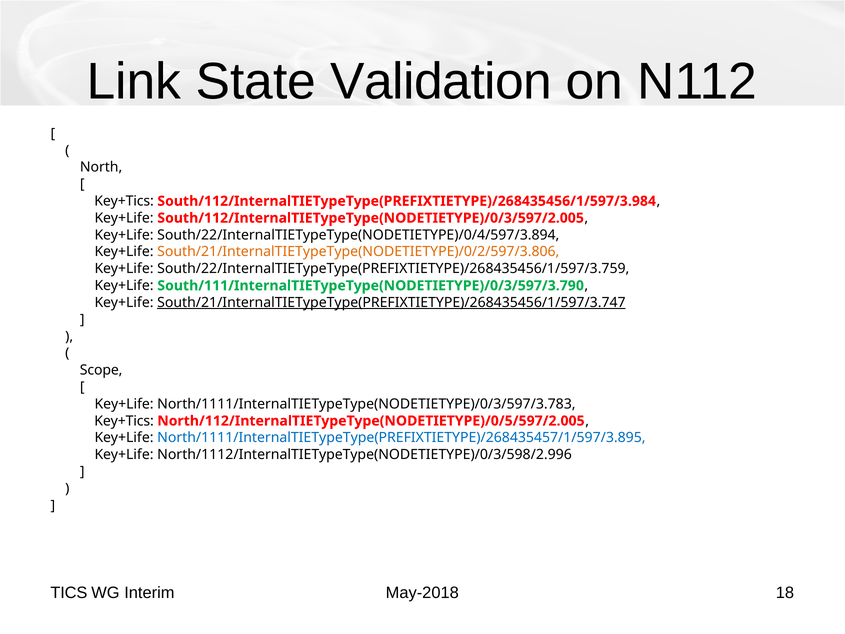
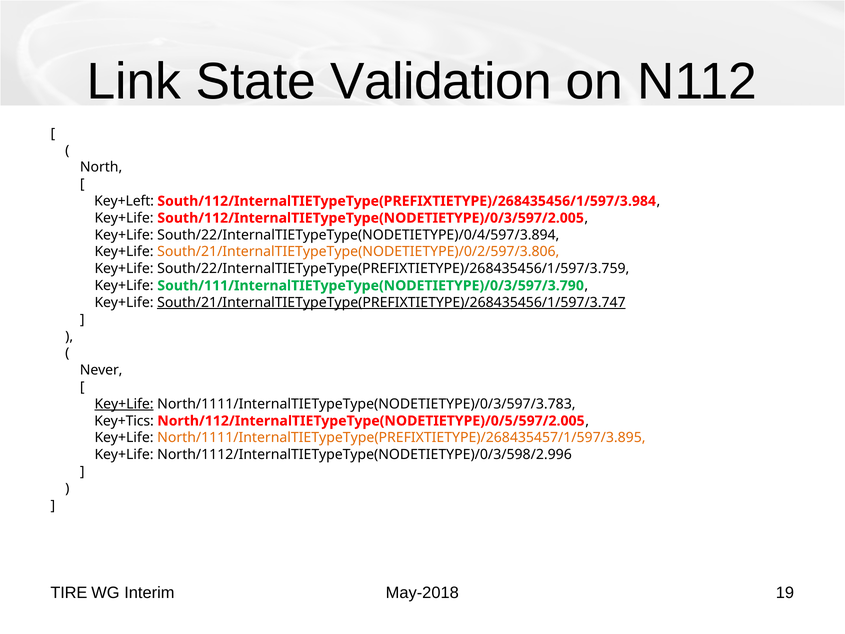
Key+Tics at (124, 201): Key+Tics -> Key+Left
Scope: Scope -> Never
Key+Life at (124, 404) underline: none -> present
North/1111/InternalTIETypeType(PREFIXTIETYPE)/268435457/1/597/3.895 colour: blue -> orange
TICS: TICS -> TIRE
18: 18 -> 19
